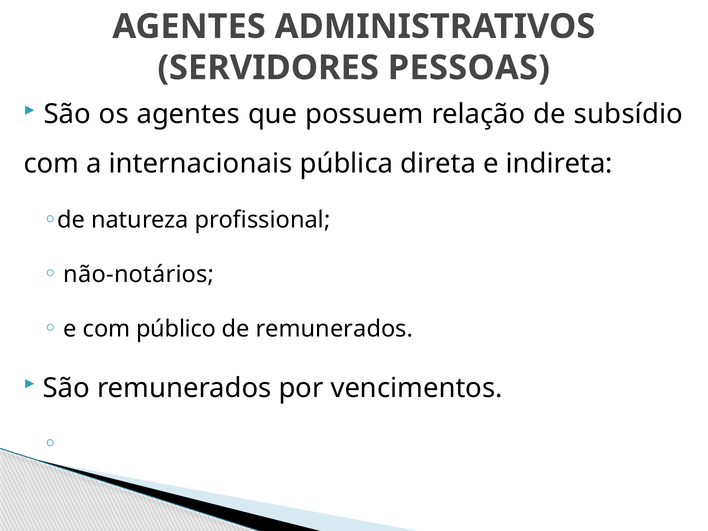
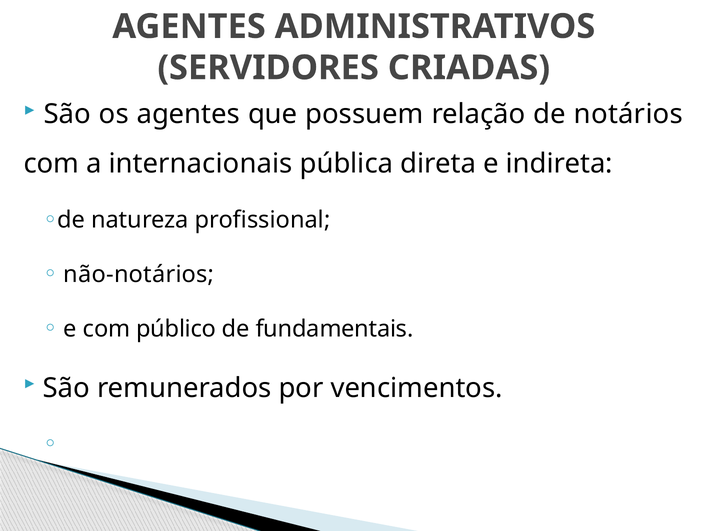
PESSOAS: PESSOAS -> CRIADAS
subsídio: subsídio -> notários
de remunerados: remunerados -> fundamentais
